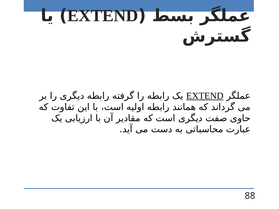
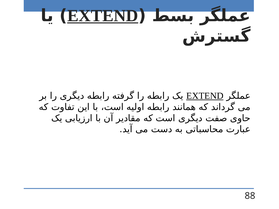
EXTEND at (103, 16) underline: none -> present
